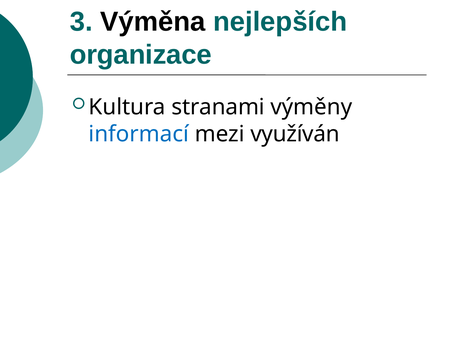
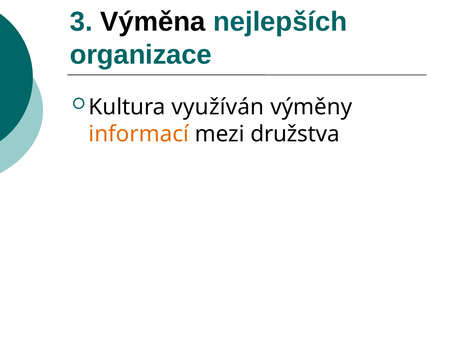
stranami: stranami -> využíván
informací colour: blue -> orange
využíván: využíván -> družstva
